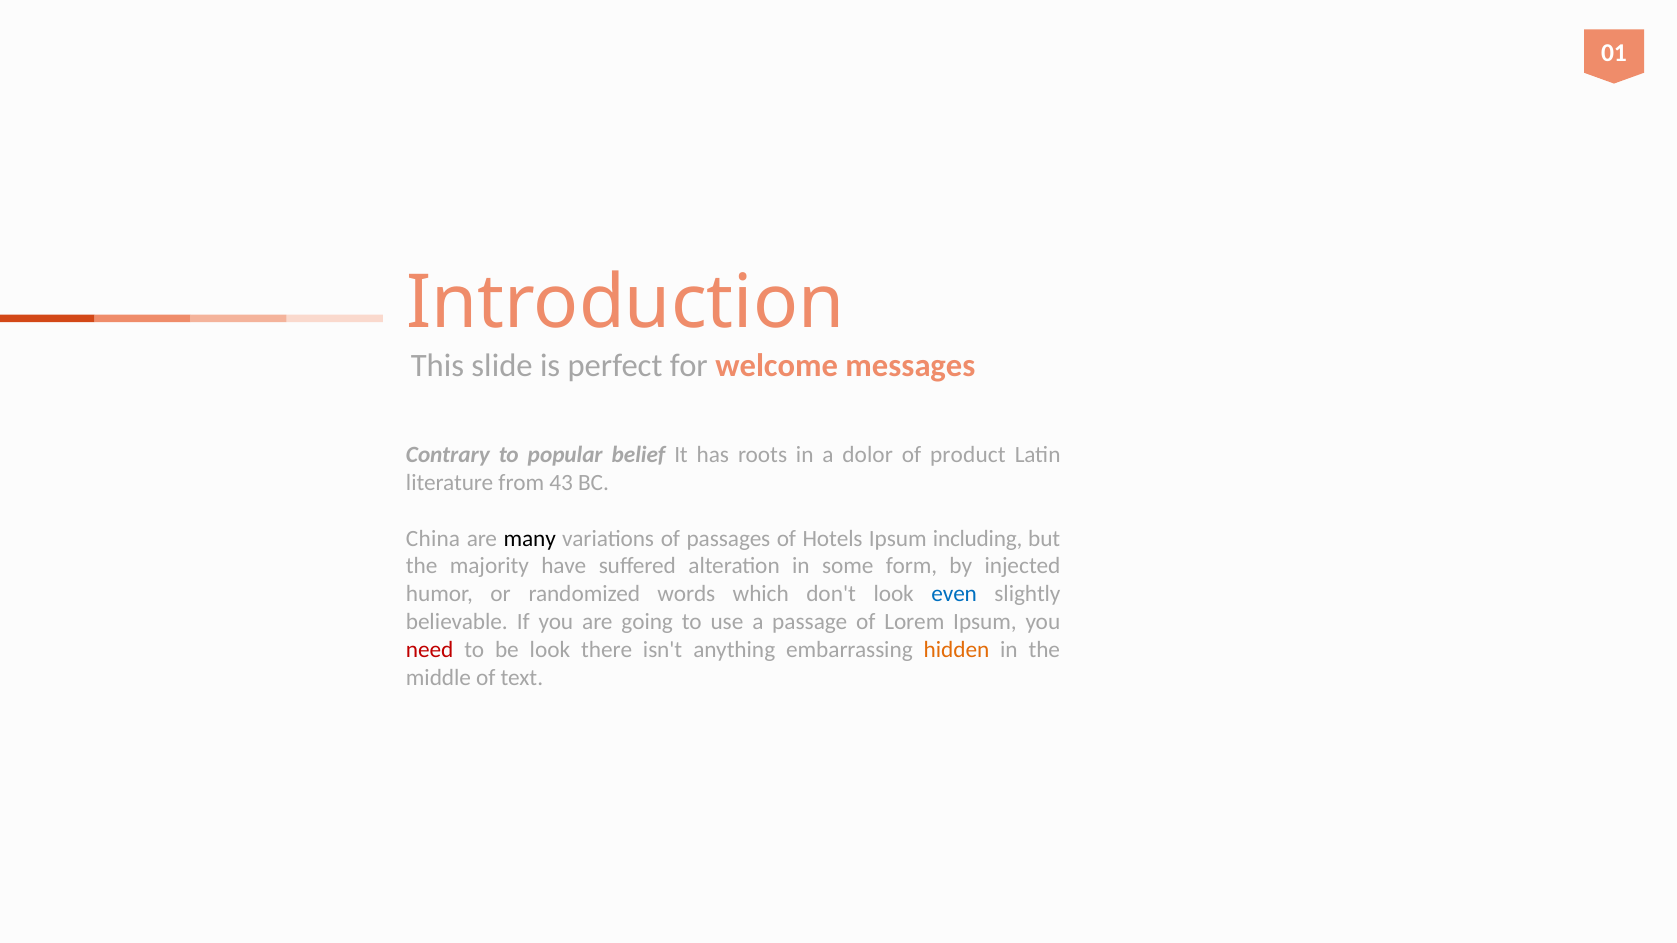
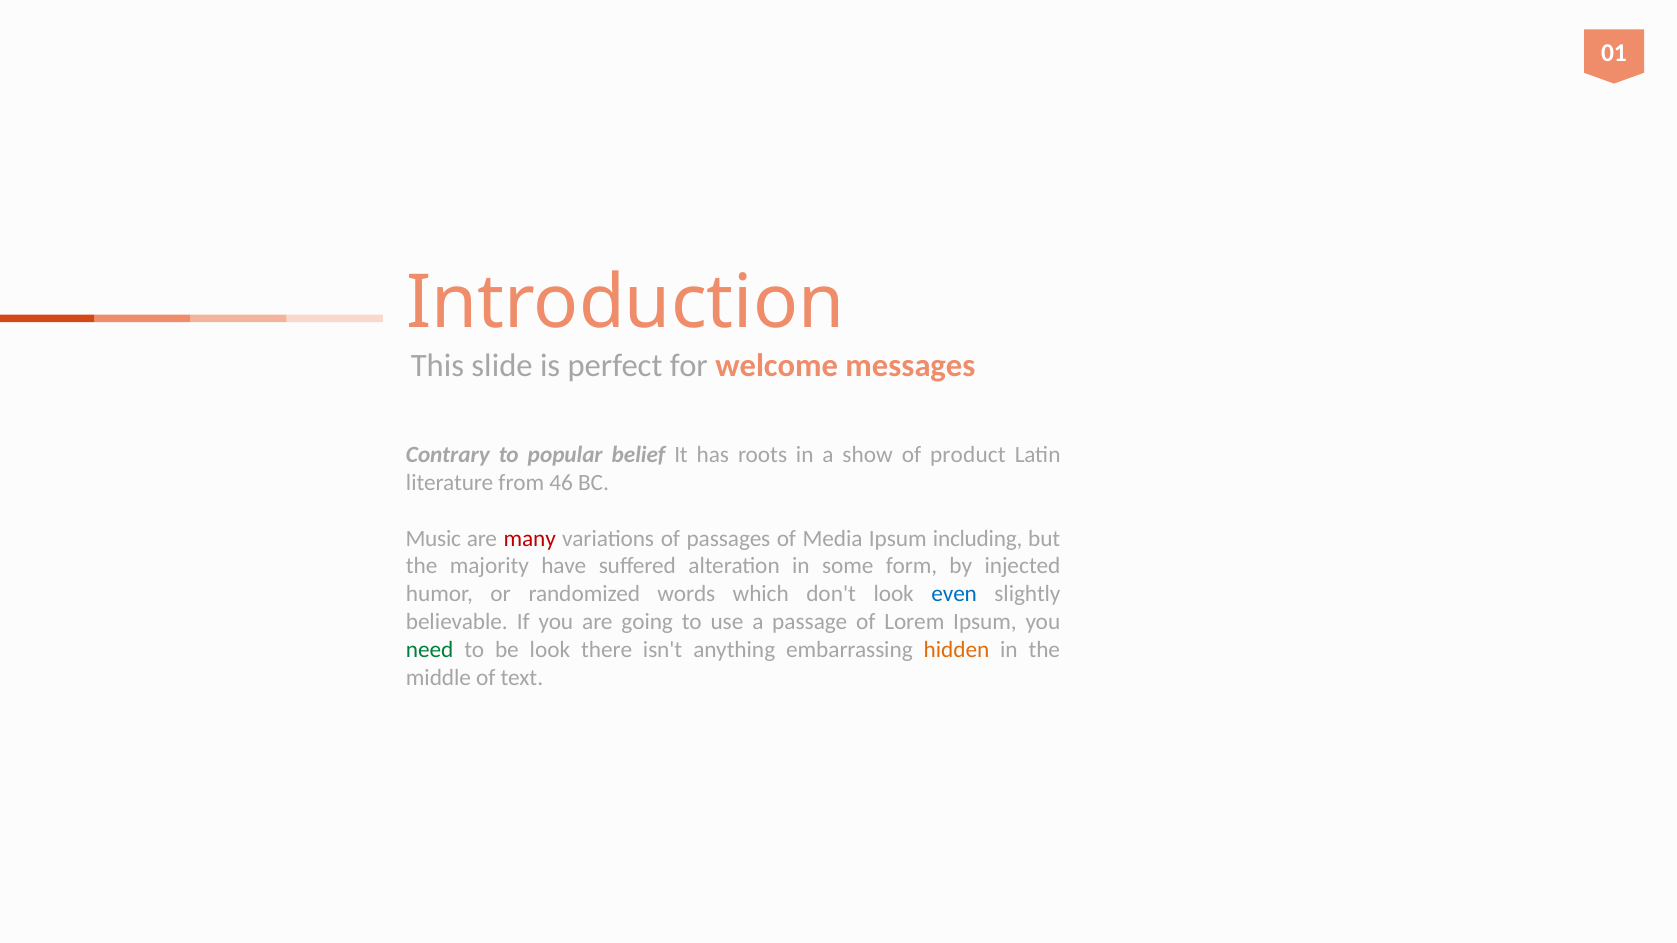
dolor: dolor -> show
43: 43 -> 46
China: China -> Music
many colour: black -> red
Hotels: Hotels -> Media
need colour: red -> green
